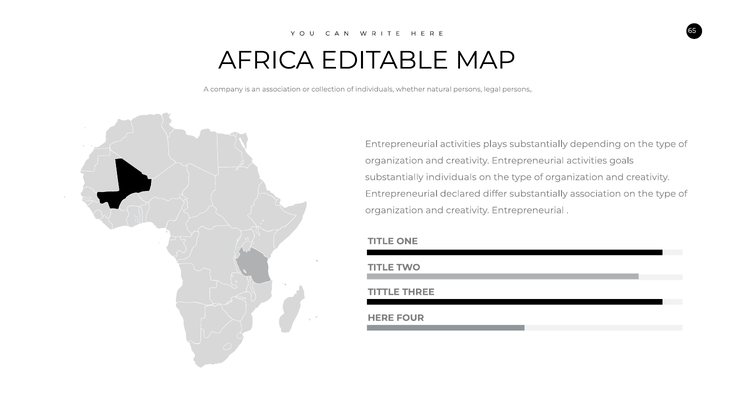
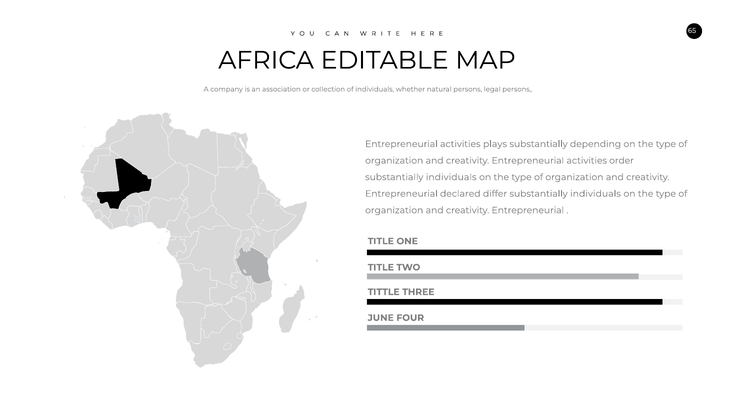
goals: goals -> order
differ substantially association: association -> individuals
HERE: HERE -> JUNE
